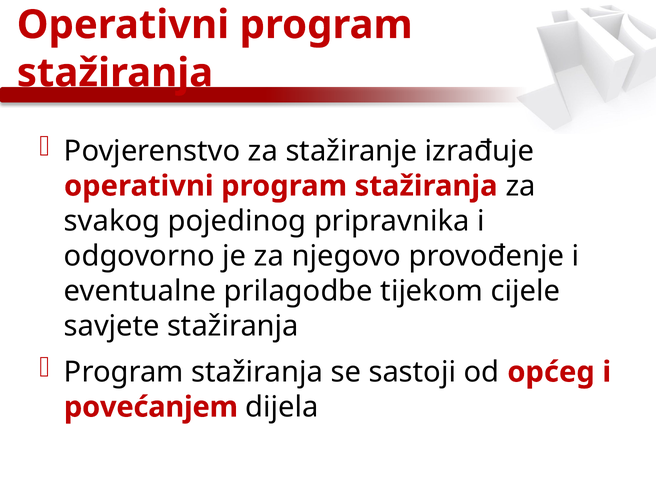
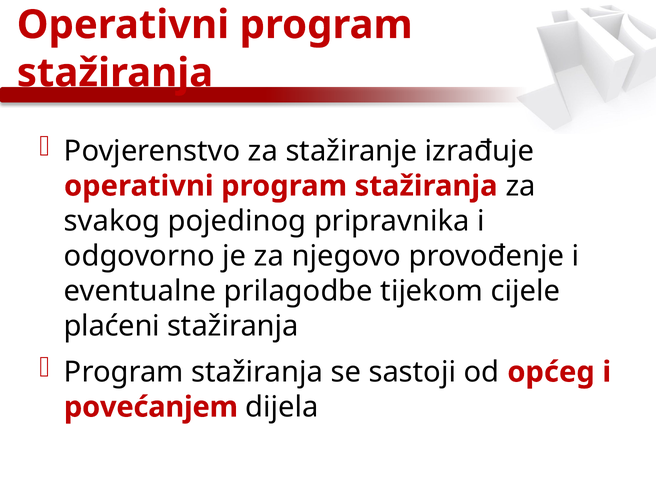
savjete: savjete -> plaćeni
